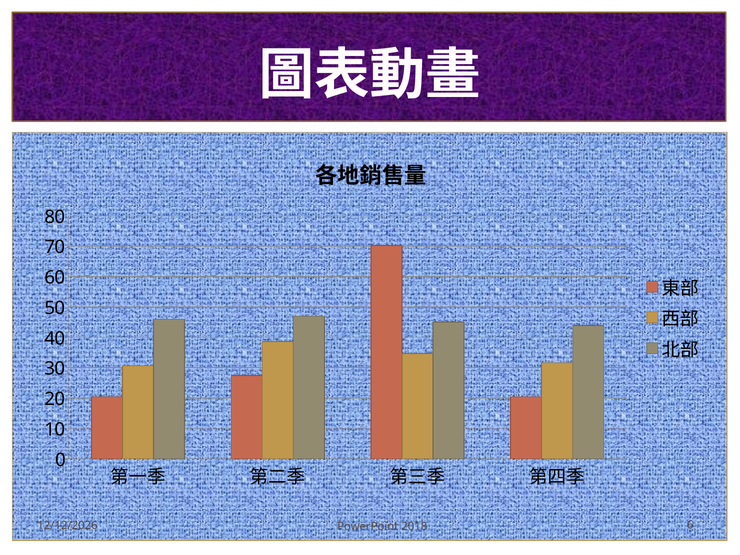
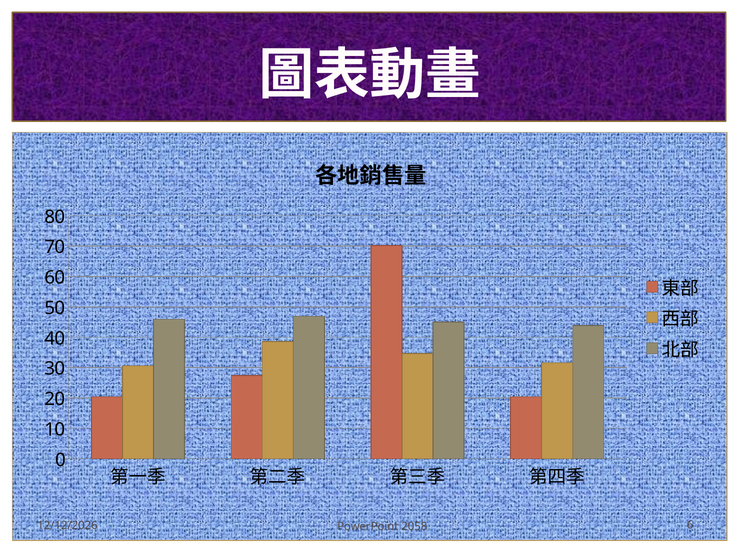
2018: 2018 -> 2058
